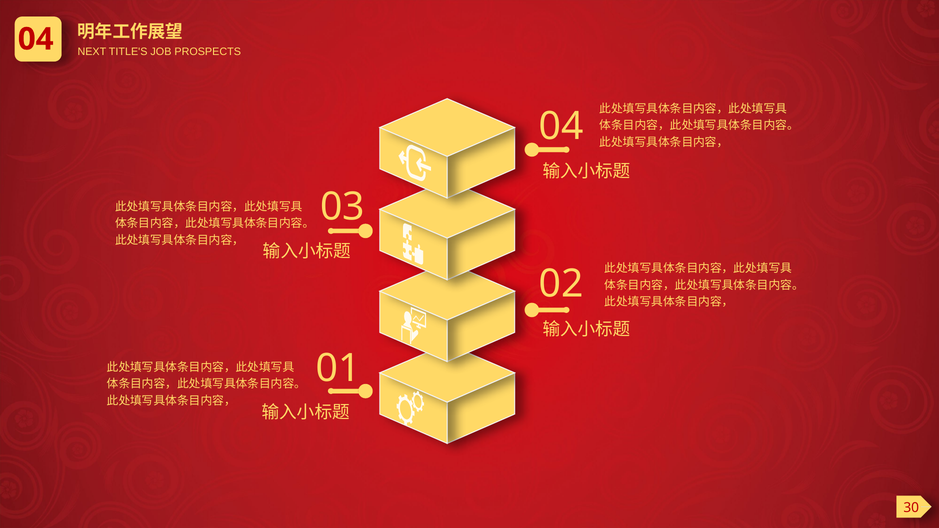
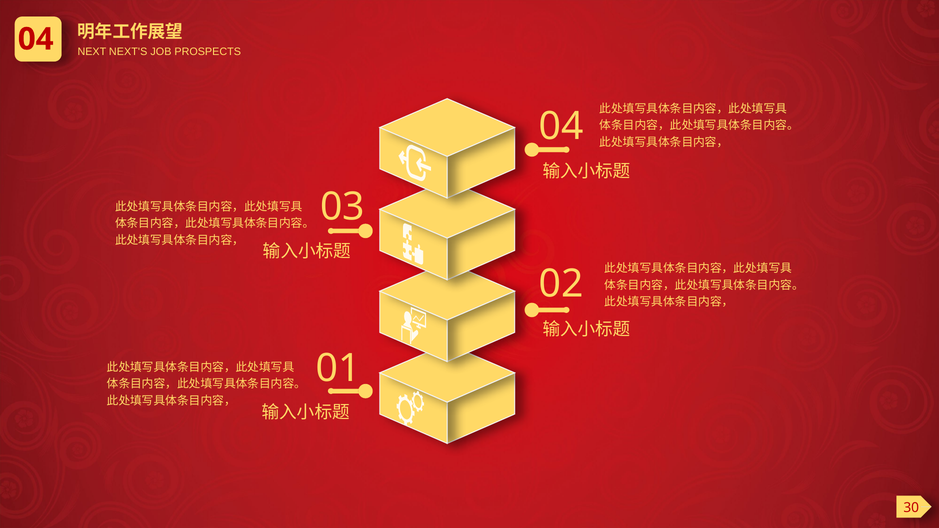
TITLE'S: TITLE'S -> NEXT'S
